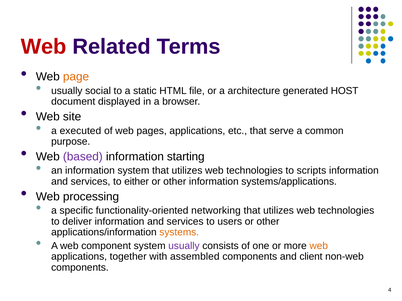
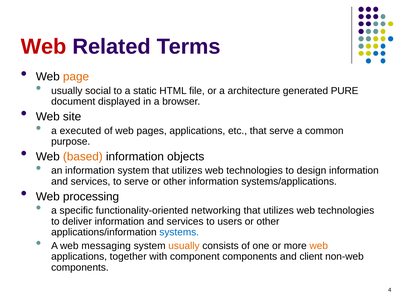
HOST: HOST -> PURE
based colour: purple -> orange
starting: starting -> objects
scripts: scripts -> design
to either: either -> serve
systems colour: orange -> blue
component: component -> messaging
usually at (184, 246) colour: purple -> orange
assembled: assembled -> component
